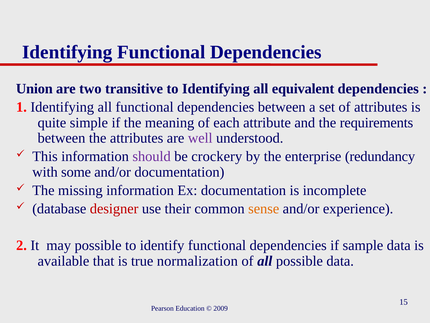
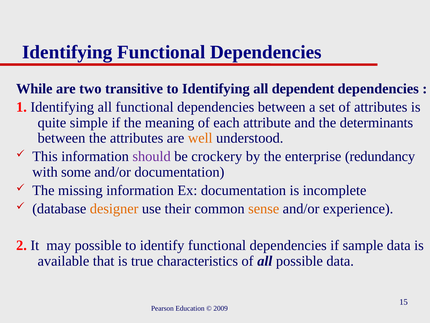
Union: Union -> While
equivalent: equivalent -> dependent
requirements: requirements -> determinants
well colour: purple -> orange
designer colour: red -> orange
normalization: normalization -> characteristics
